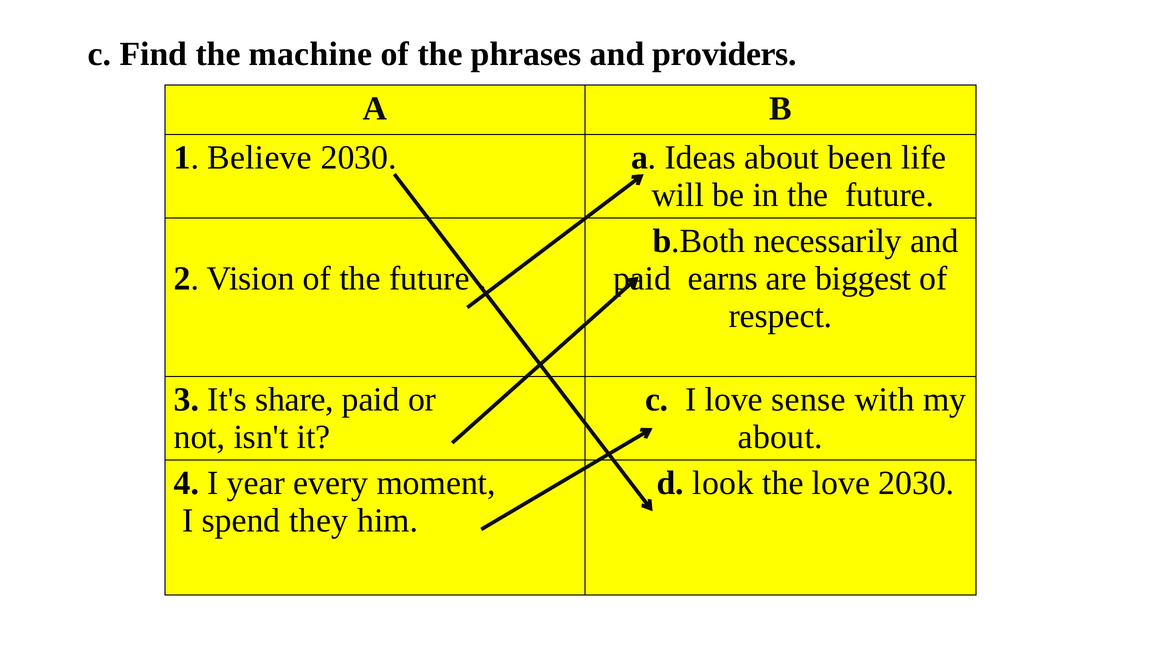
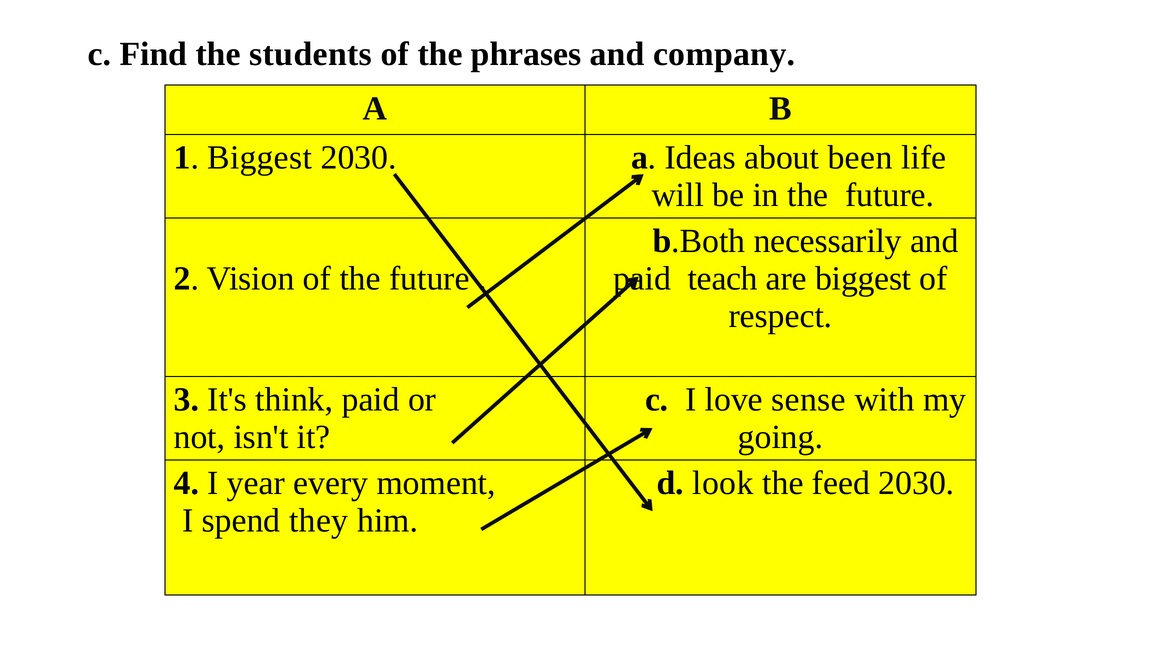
machine: machine -> students
providers: providers -> company
1 Believe: Believe -> Biggest
earns: earns -> teach
share: share -> think
about at (780, 437): about -> going
the love: love -> feed
